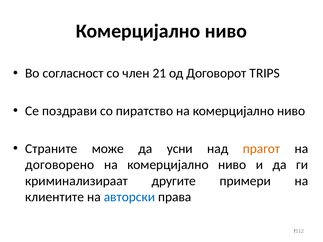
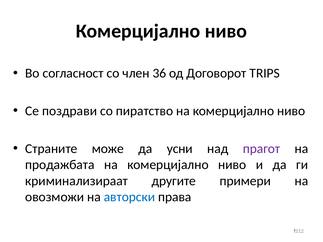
21: 21 -> 36
прагот colour: orange -> purple
договорено: договорено -> продажбата
клиентите: клиентите -> овозможи
